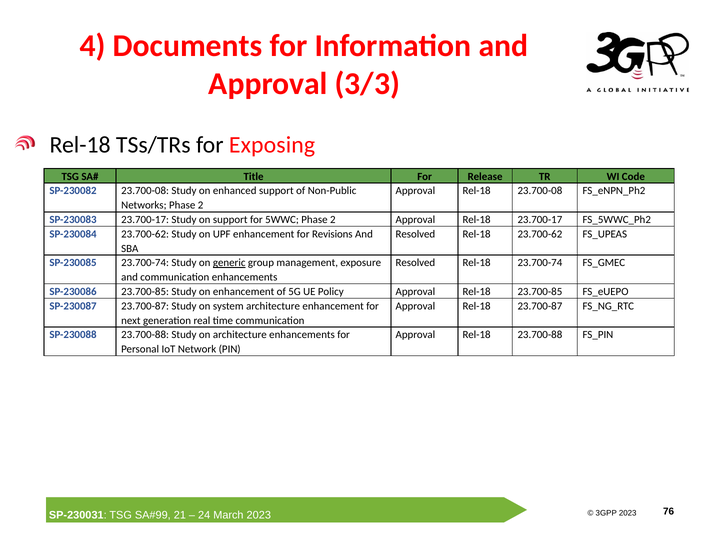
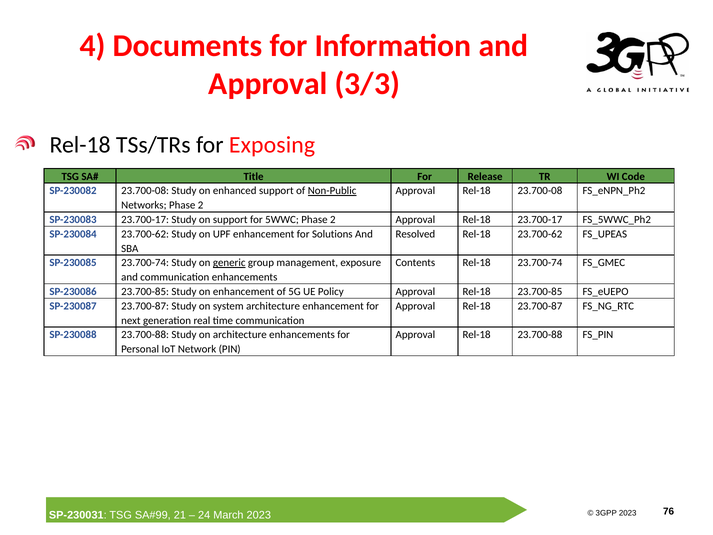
Non-Public underline: none -> present
Revisions: Revisions -> Solutions
Resolved at (415, 263): Resolved -> Contents
